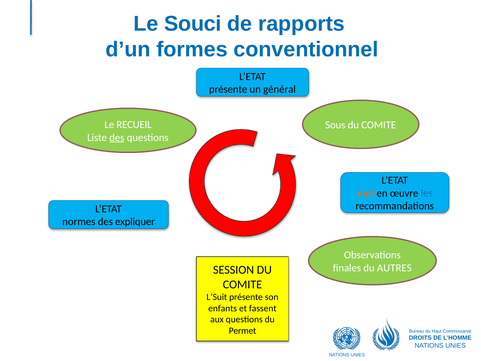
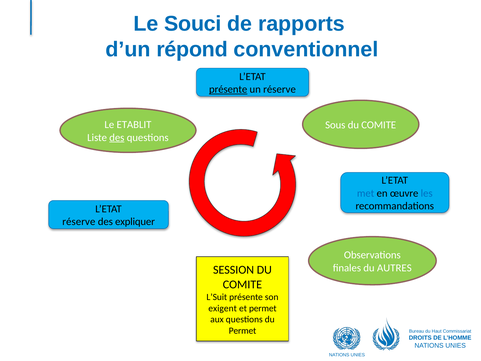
formes: formes -> répond
présente at (228, 89) underline: none -> present
un général: général -> réserve
RECUEIL: RECUEIL -> ETABLIT
met colour: orange -> blue
normes at (79, 222): normes -> réserve
enfants: enfants -> exigent
et fassent: fassent -> permet
